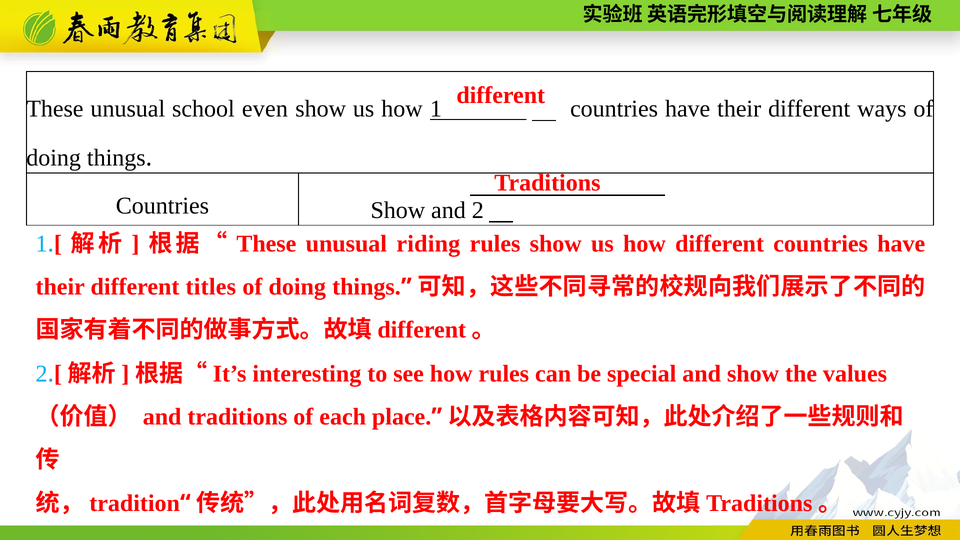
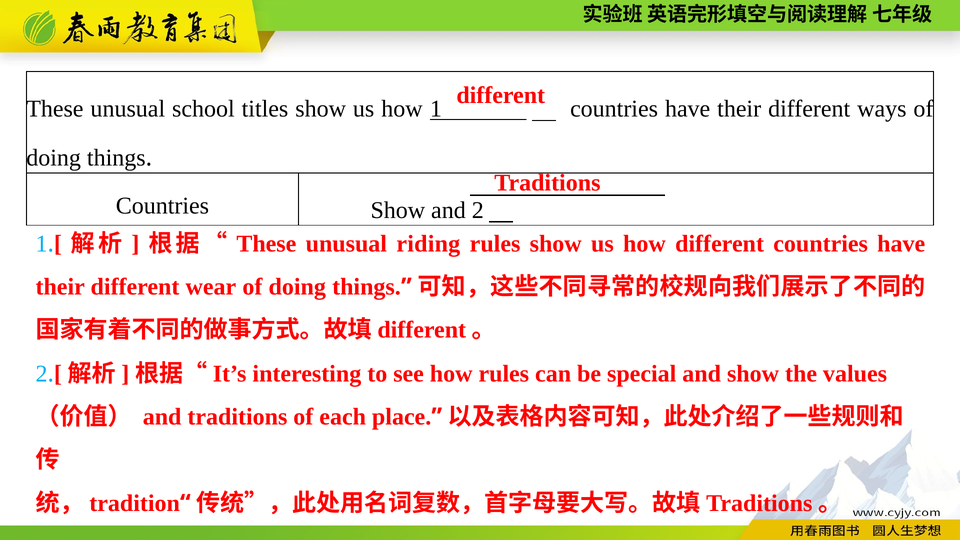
even: even -> titles
titles: titles -> wear
